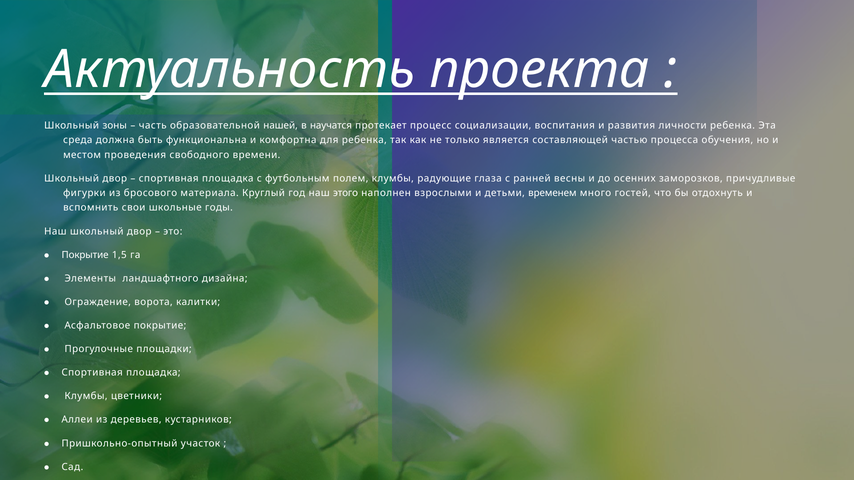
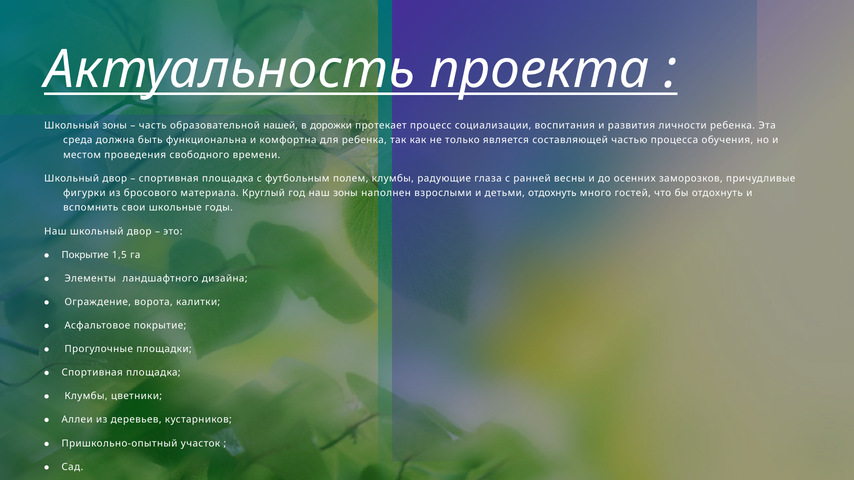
научатся: научатся -> дорожки
наш этого: этого -> зоны
детьми временем: временем -> отдохнуть
